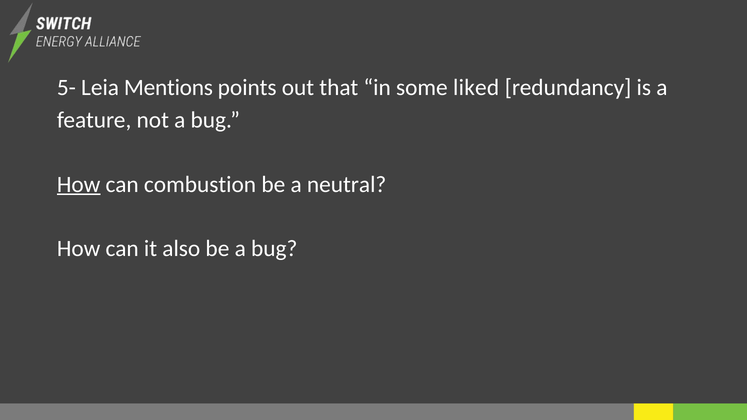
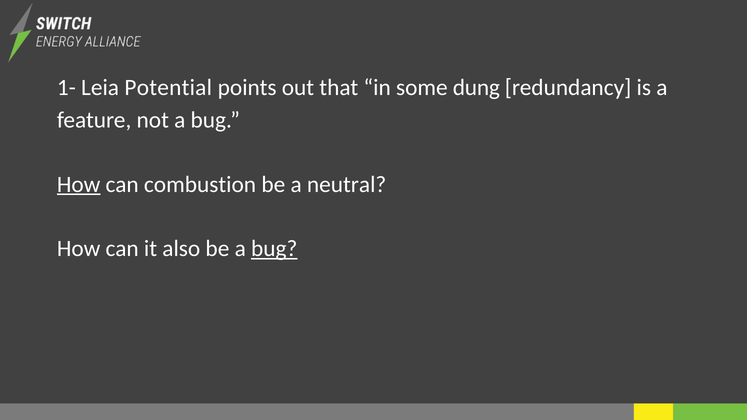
5-: 5- -> 1-
Mentions: Mentions -> Potential
liked: liked -> dung
bug at (274, 249) underline: none -> present
